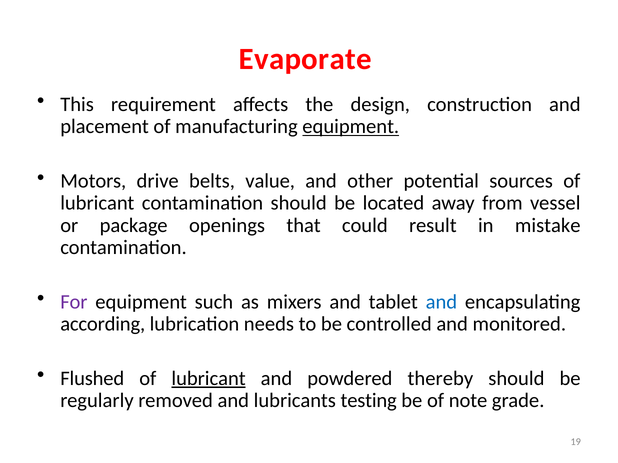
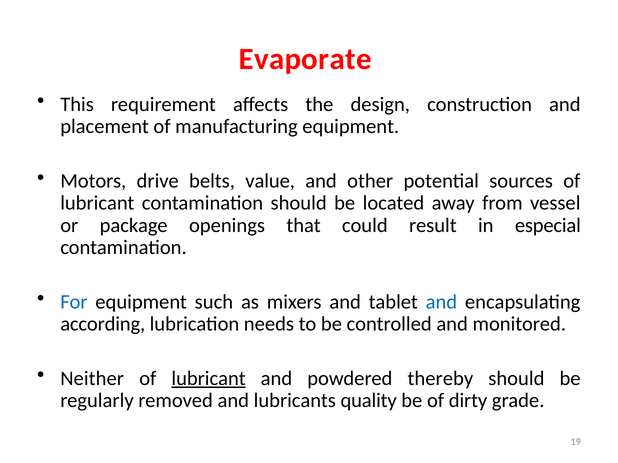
equipment at (351, 127) underline: present -> none
mistake: mistake -> especial
For colour: purple -> blue
Flushed: Flushed -> Neither
testing: testing -> quality
note: note -> dirty
